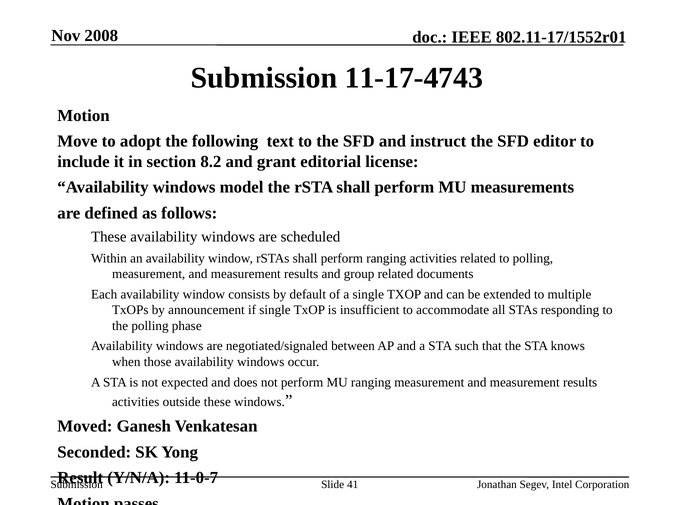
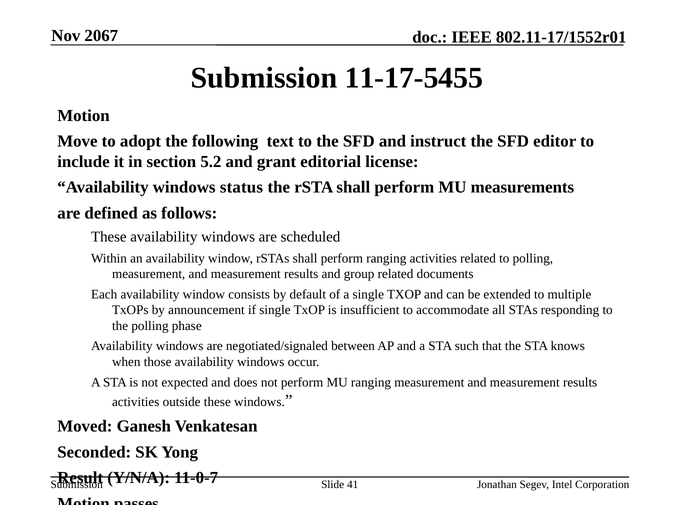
2008: 2008 -> 2067
11-17-4743: 11-17-4743 -> 11-17-5455
8.2: 8.2 -> 5.2
model: model -> status
